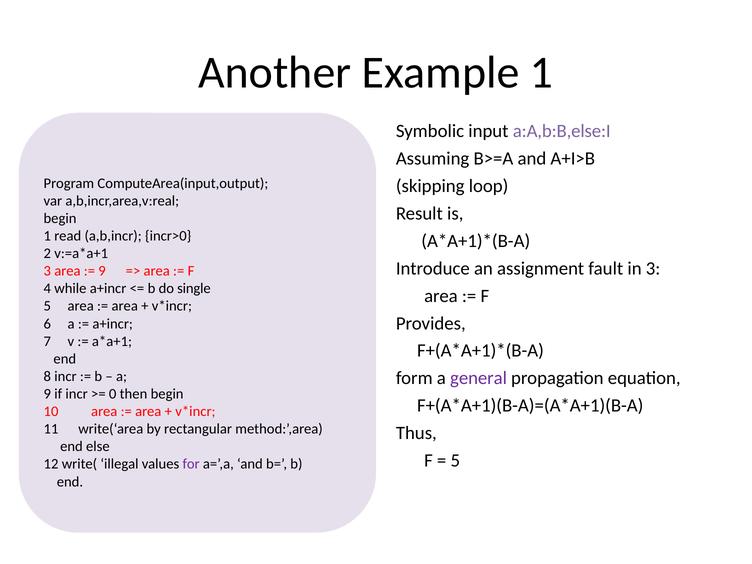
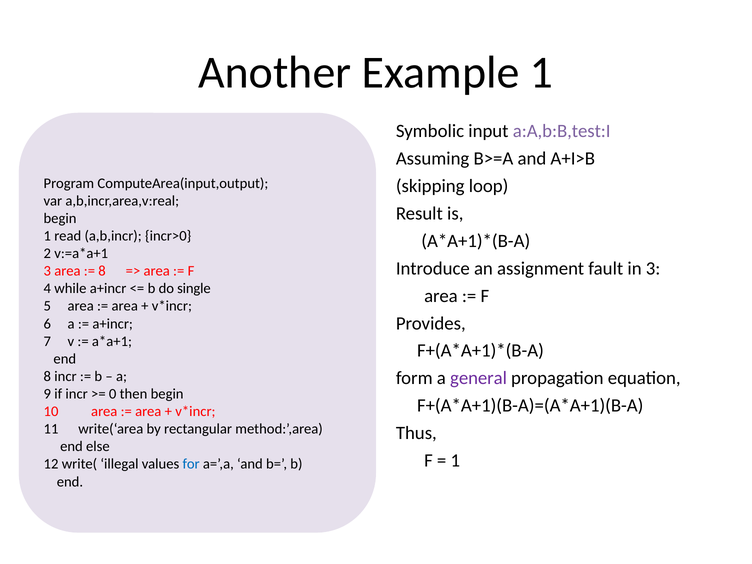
a:A,b:B,else:I: a:A,b:B,else:I -> a:A,b:B,test:I
9 at (102, 271): 9 -> 8
5 at (455, 461): 5 -> 1
for colour: purple -> blue
